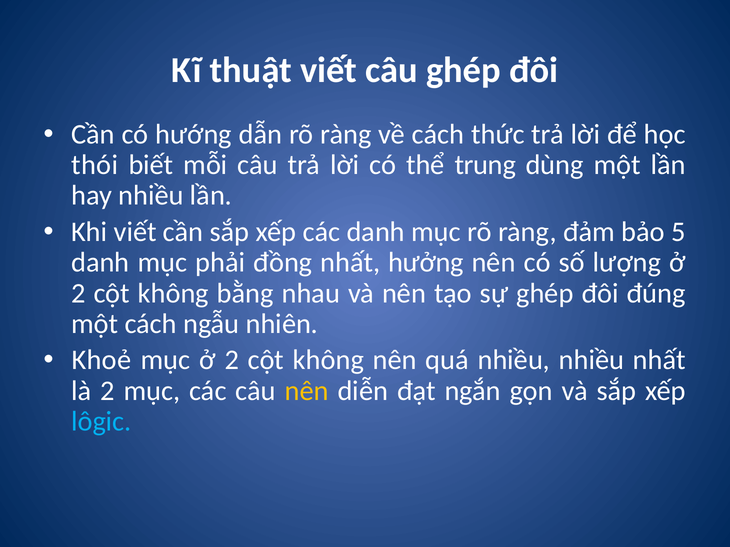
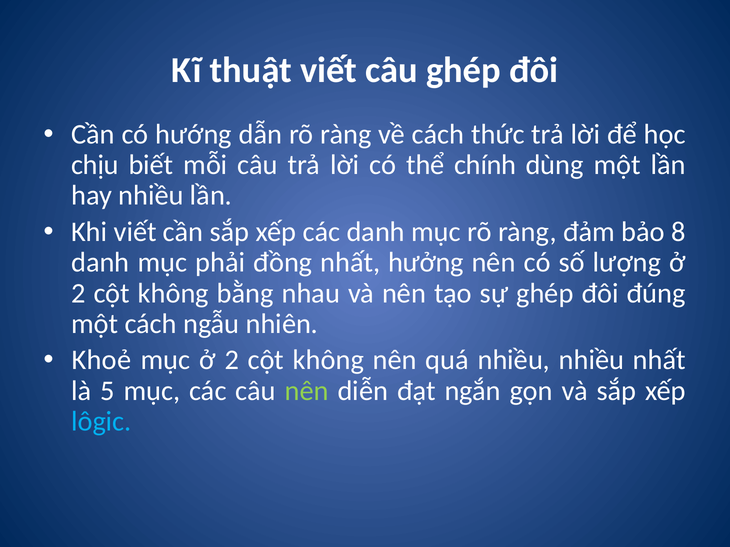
thói: thói -> chịu
trung: trung -> chính
5: 5 -> 8
là 2: 2 -> 5
nên at (307, 391) colour: yellow -> light green
